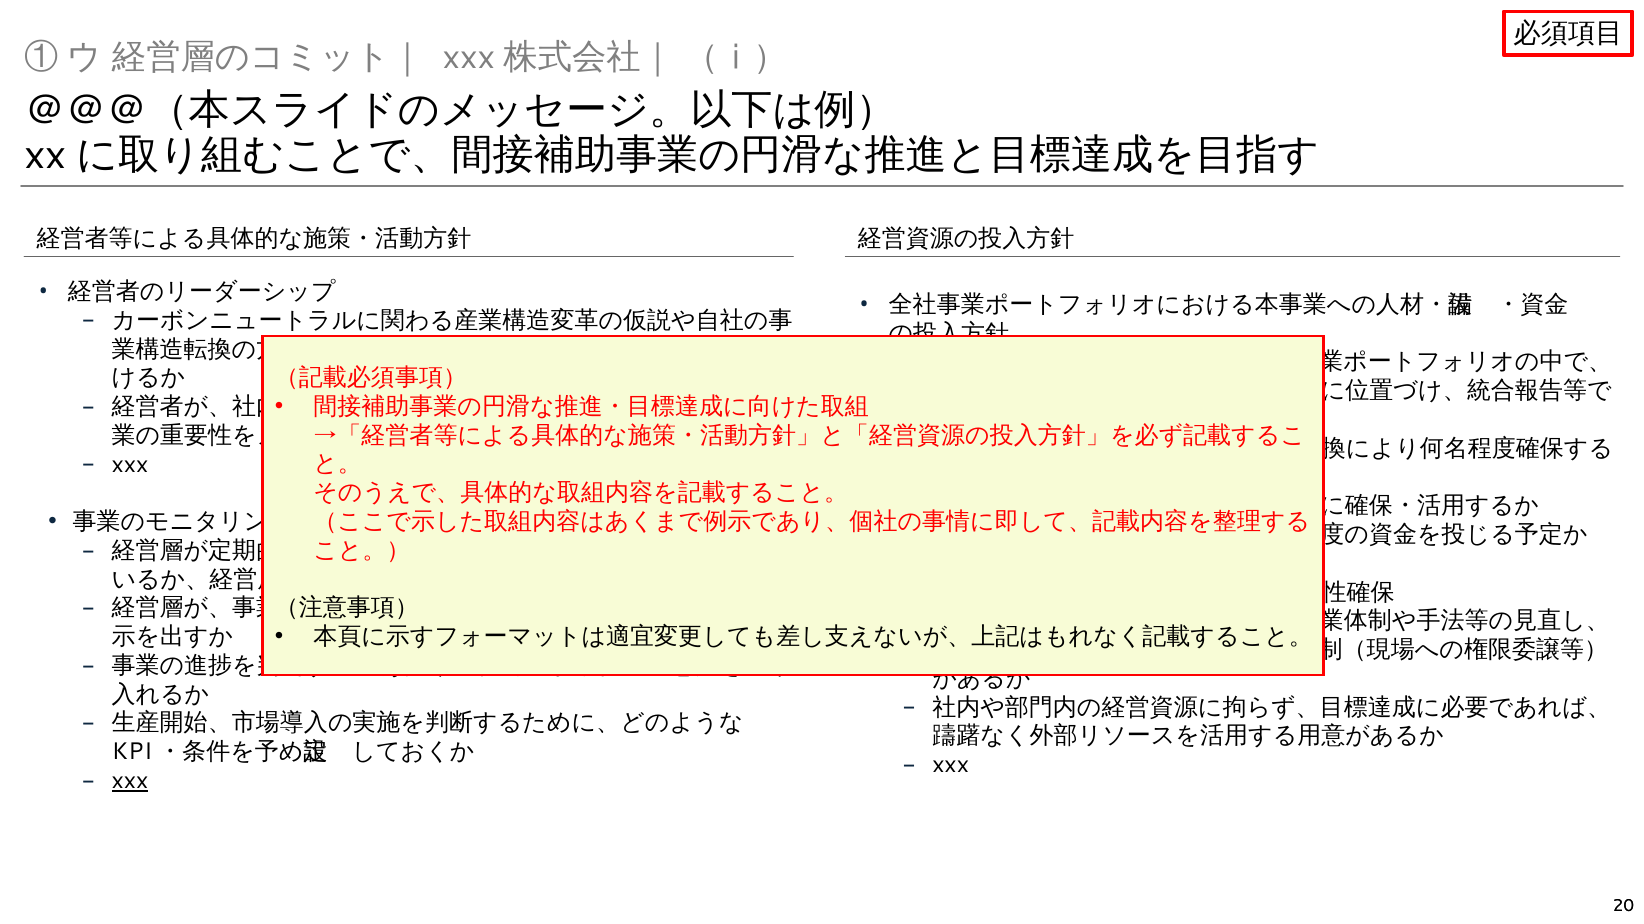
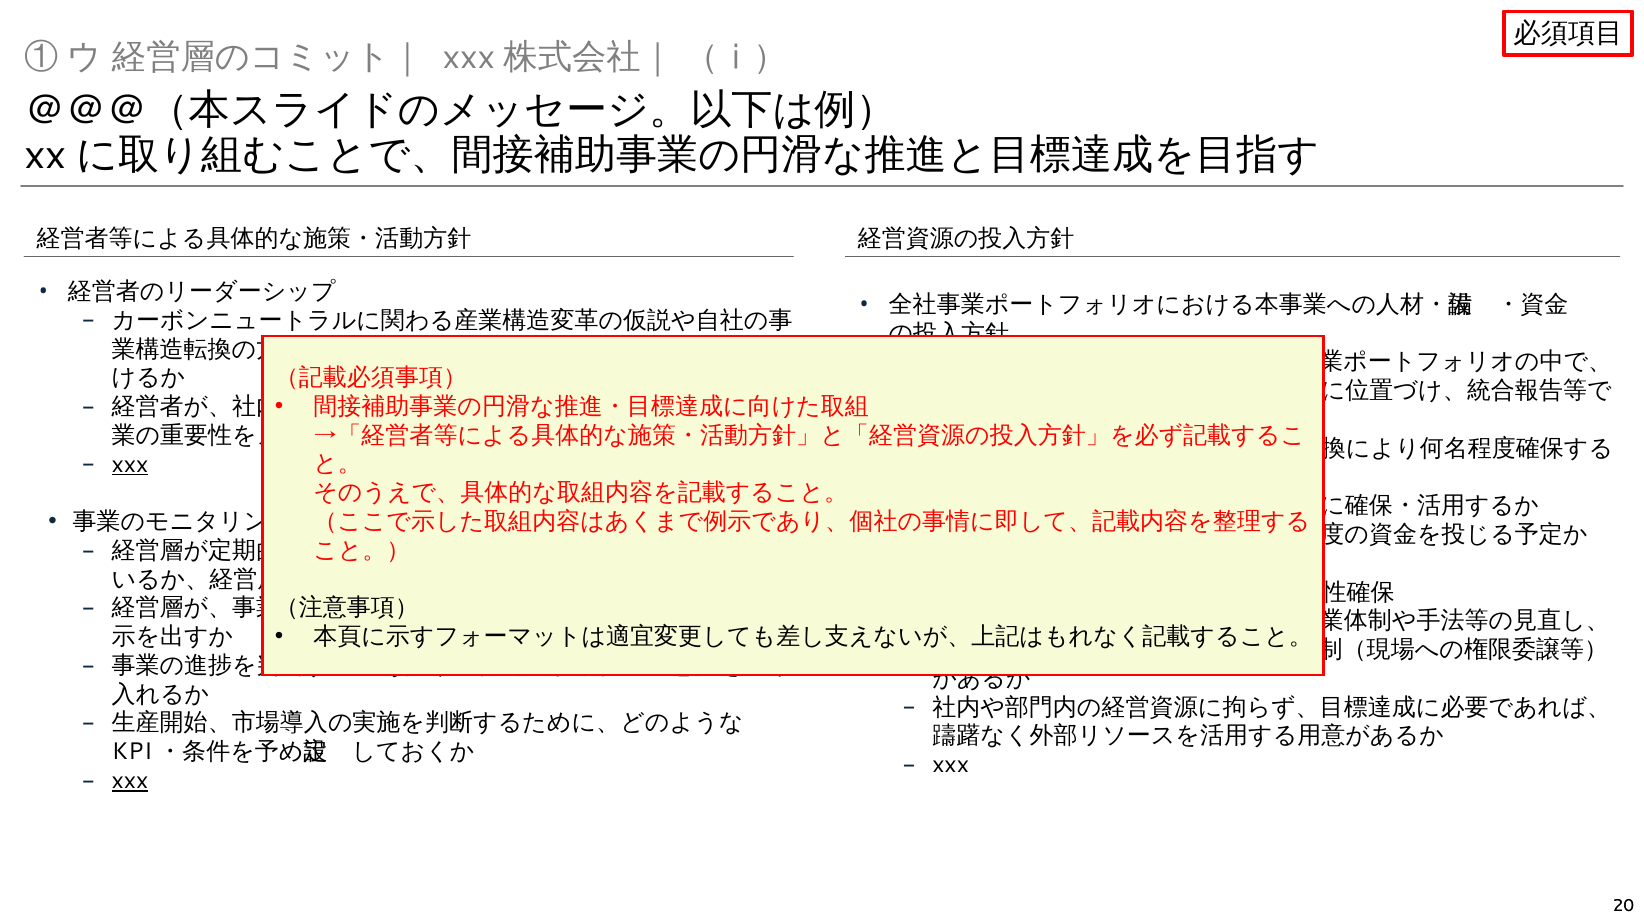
xxx at (130, 465) underline: none -> present
